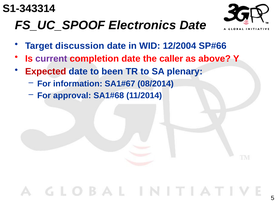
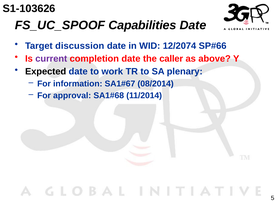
S1-343314: S1-343314 -> S1-103626
Electronics: Electronics -> Capabilities
12/2004: 12/2004 -> 12/2074
Expected colour: red -> black
been: been -> work
